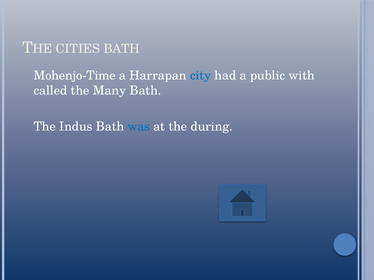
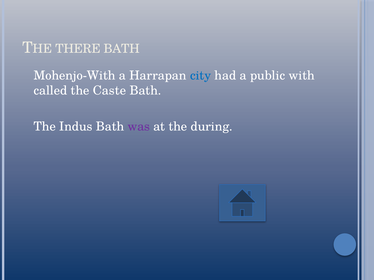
CITIES: CITIES -> THERE
Mohenjo-Time: Mohenjo-Time -> Mohenjo-With
Many: Many -> Caste
was colour: blue -> purple
